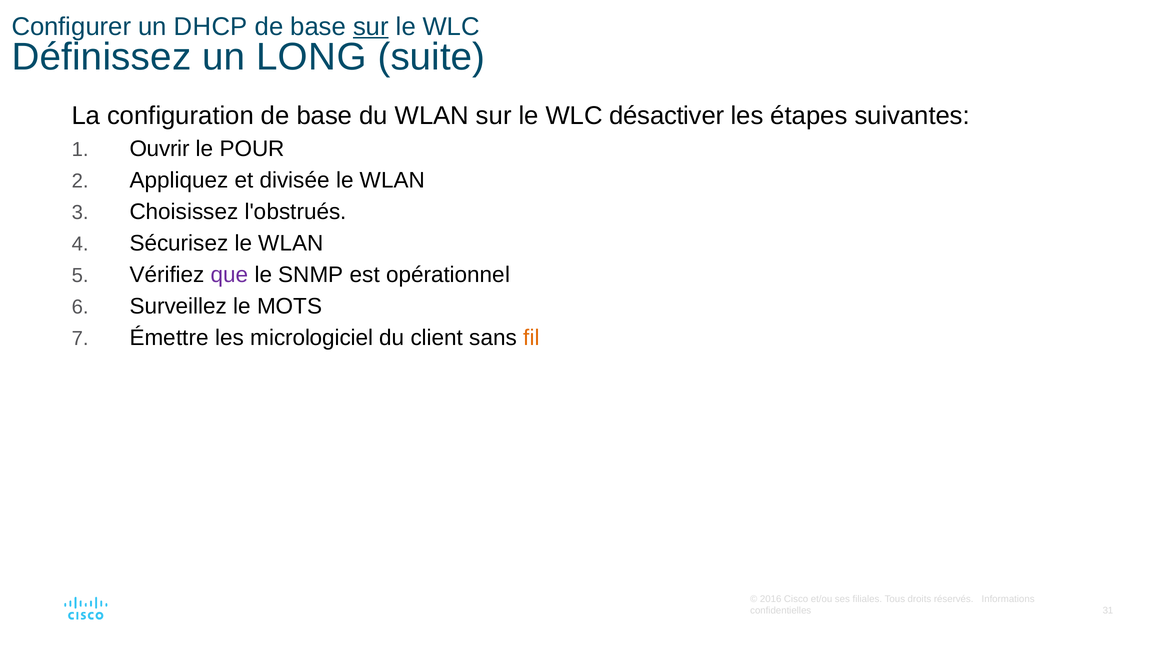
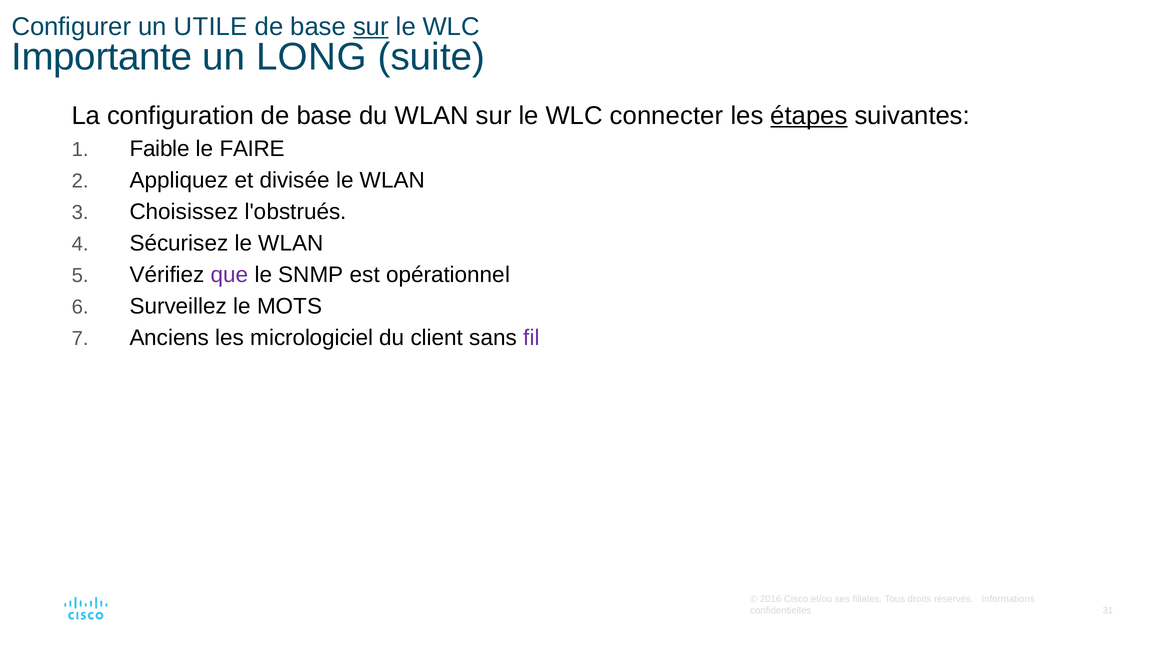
DHCP: DHCP -> UTILE
Définissez: Définissez -> Importante
désactiver: désactiver -> connecter
étapes underline: none -> present
Ouvrir: Ouvrir -> Faible
POUR: POUR -> FAIRE
Émettre: Émettre -> Anciens
fil colour: orange -> purple
